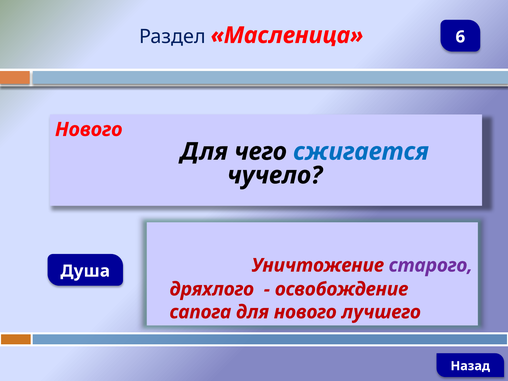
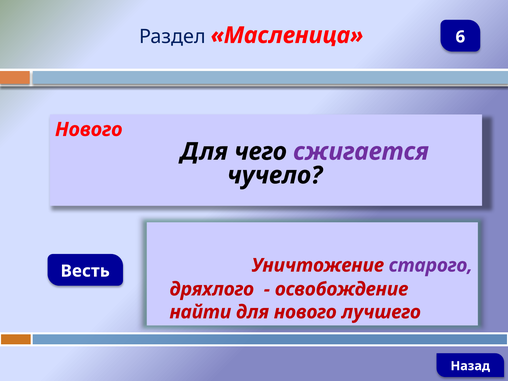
сжигается colour: blue -> purple
Душа: Душа -> Весть
сапога: сапога -> найти
